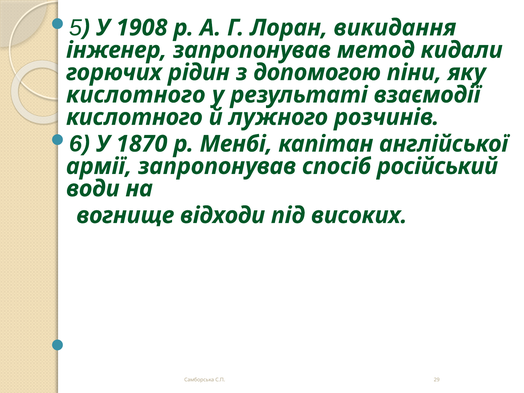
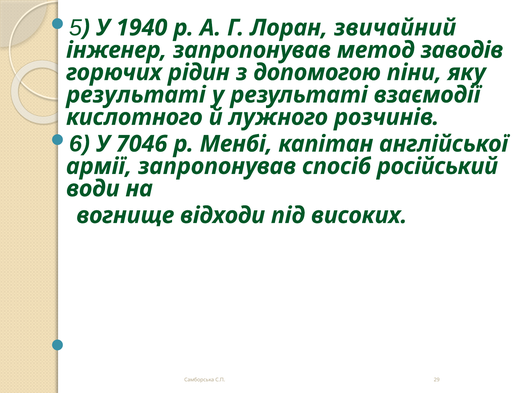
1908: 1908 -> 1940
викидання: викидання -> звичайний
кидали: кидали -> заводів
кислотного at (136, 95): кислотного -> результаті
1870: 1870 -> 7046
